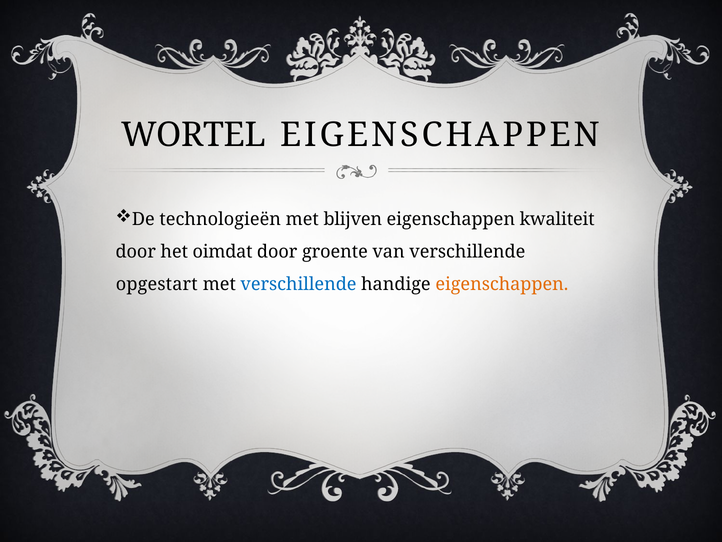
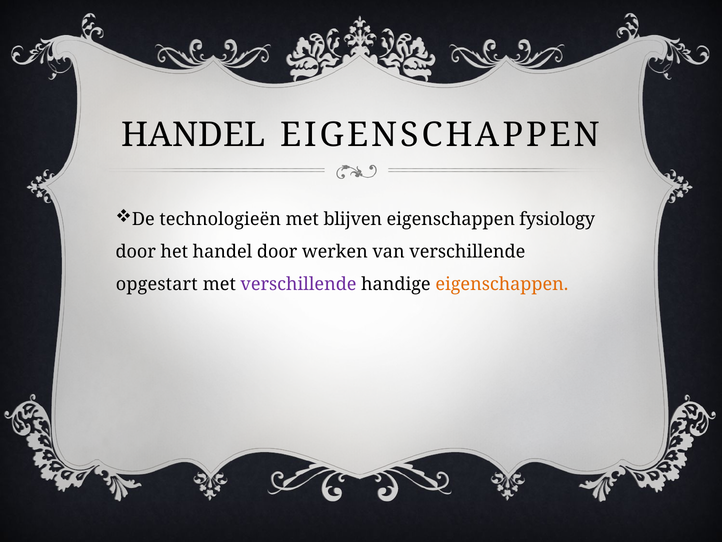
WORTEL at (194, 135): WORTEL -> HANDEL
kwaliteit: kwaliteit -> fysiology
het oimdat: oimdat -> handel
groente: groente -> werken
verschillende at (298, 284) colour: blue -> purple
